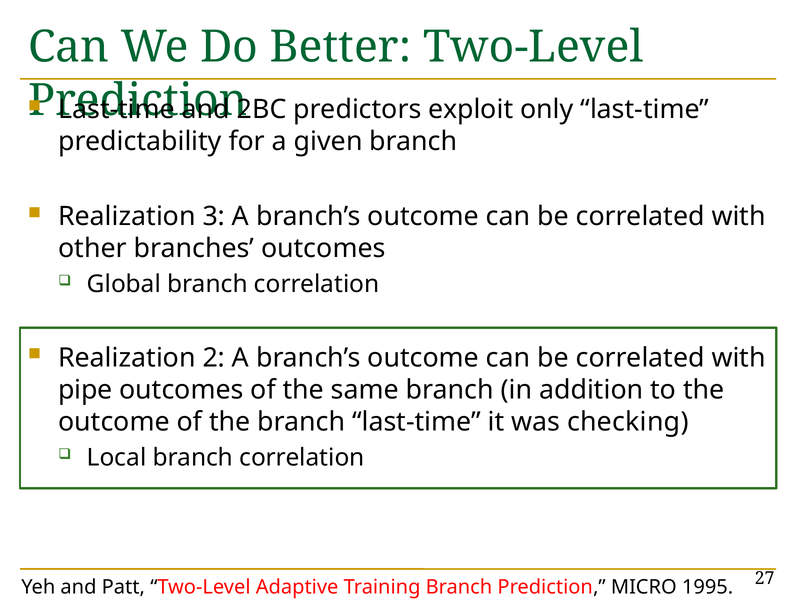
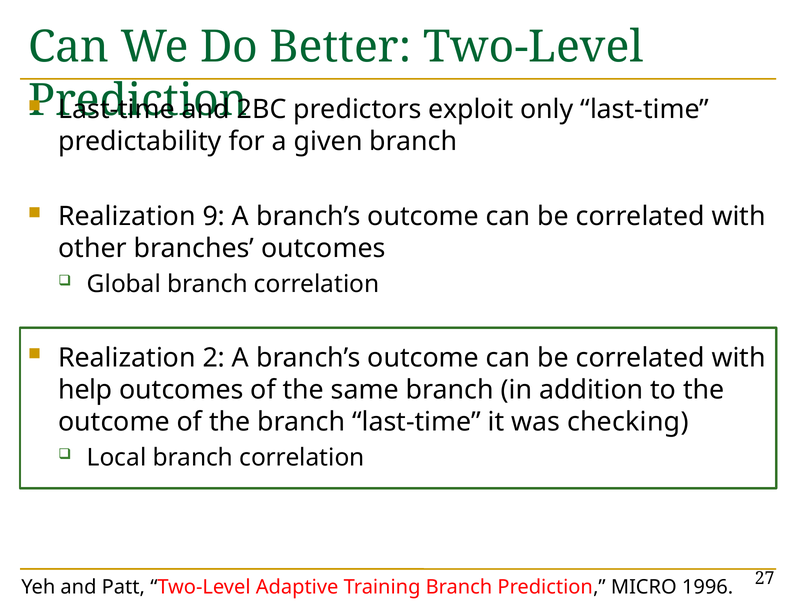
3: 3 -> 9
pipe: pipe -> help
1995: 1995 -> 1996
